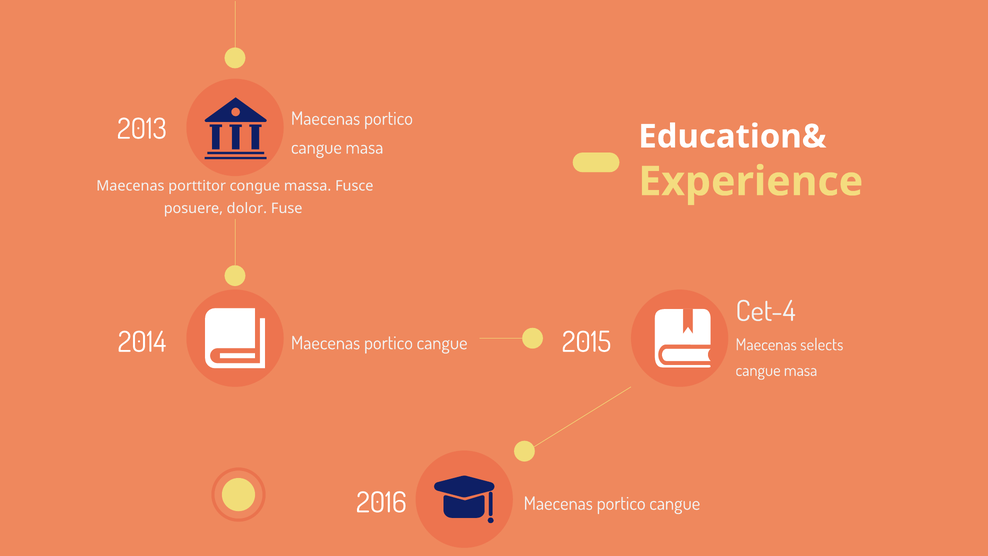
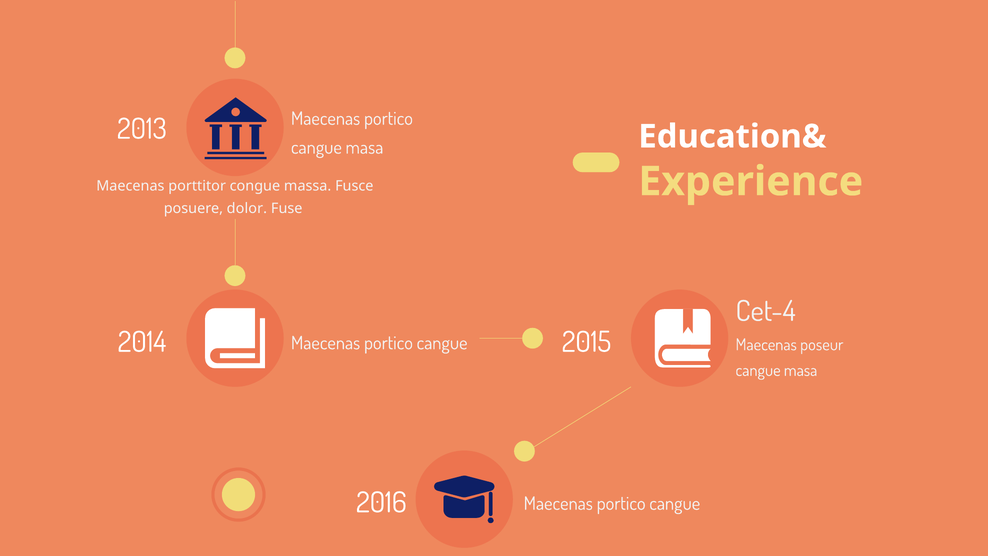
selects: selects -> poseur
